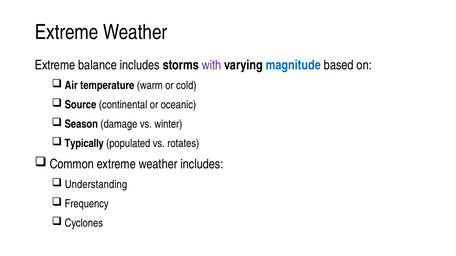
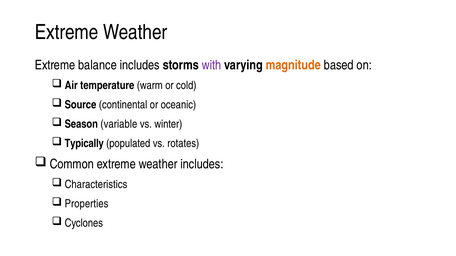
magnitude colour: blue -> orange
damage: damage -> variable
Understanding: Understanding -> Characteristics
Frequency: Frequency -> Properties
